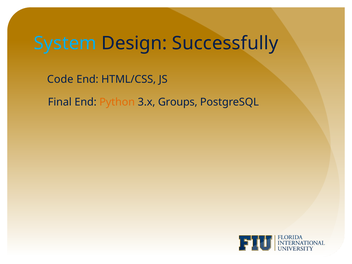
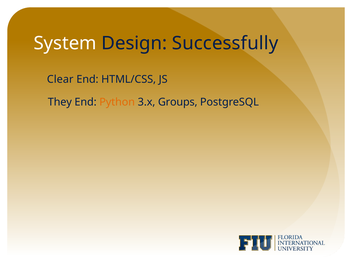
System colour: light blue -> white
Code: Code -> Clear
Final: Final -> They
